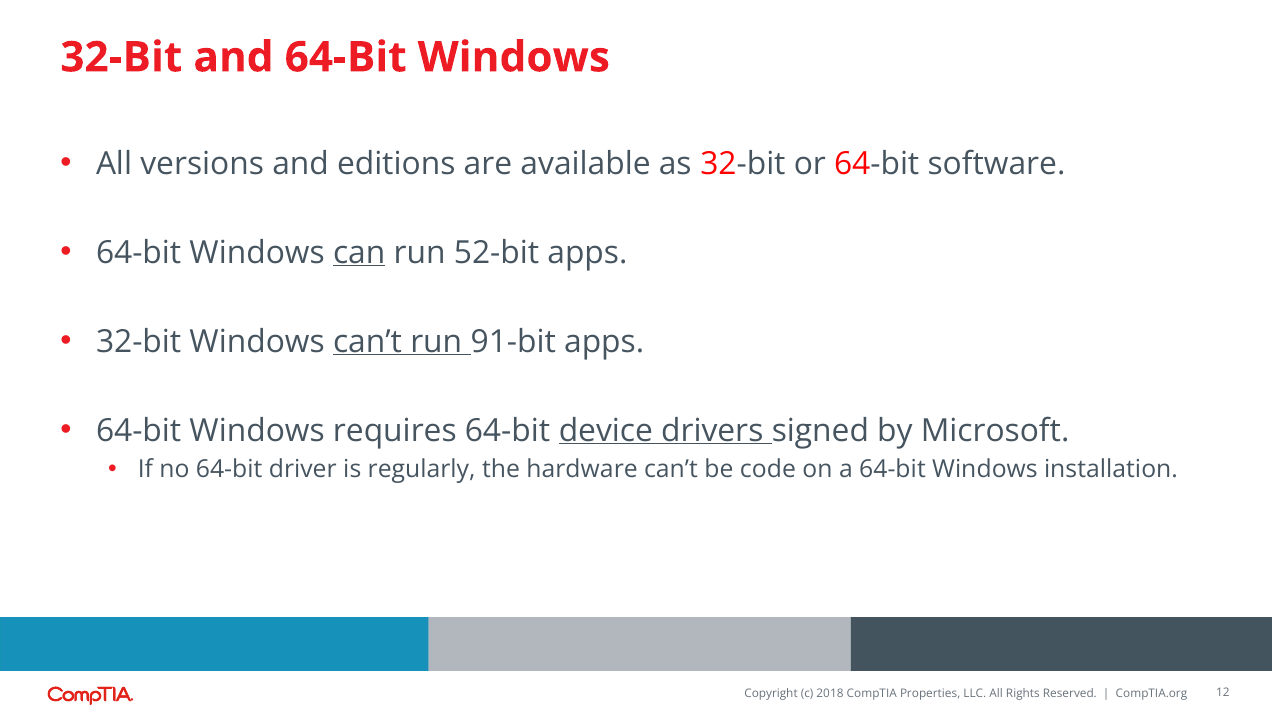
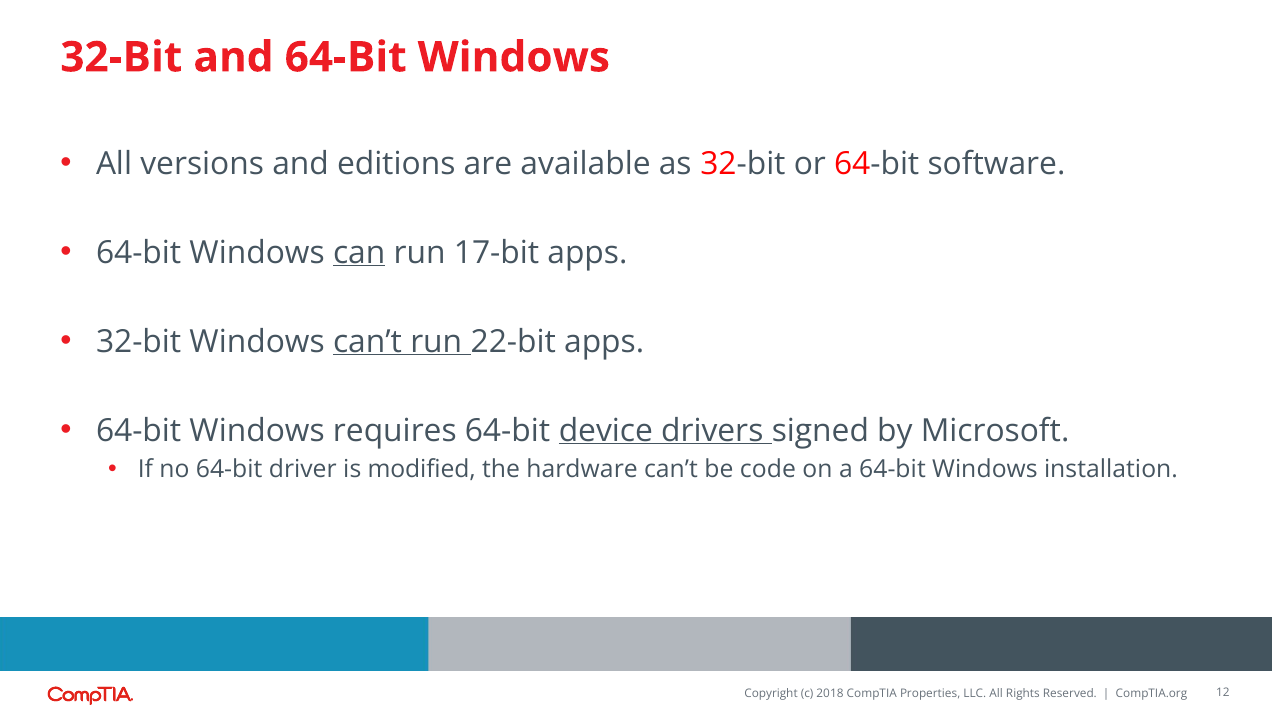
52-bit: 52-bit -> 17-bit
91-bit: 91-bit -> 22-bit
regularly: regularly -> modified
